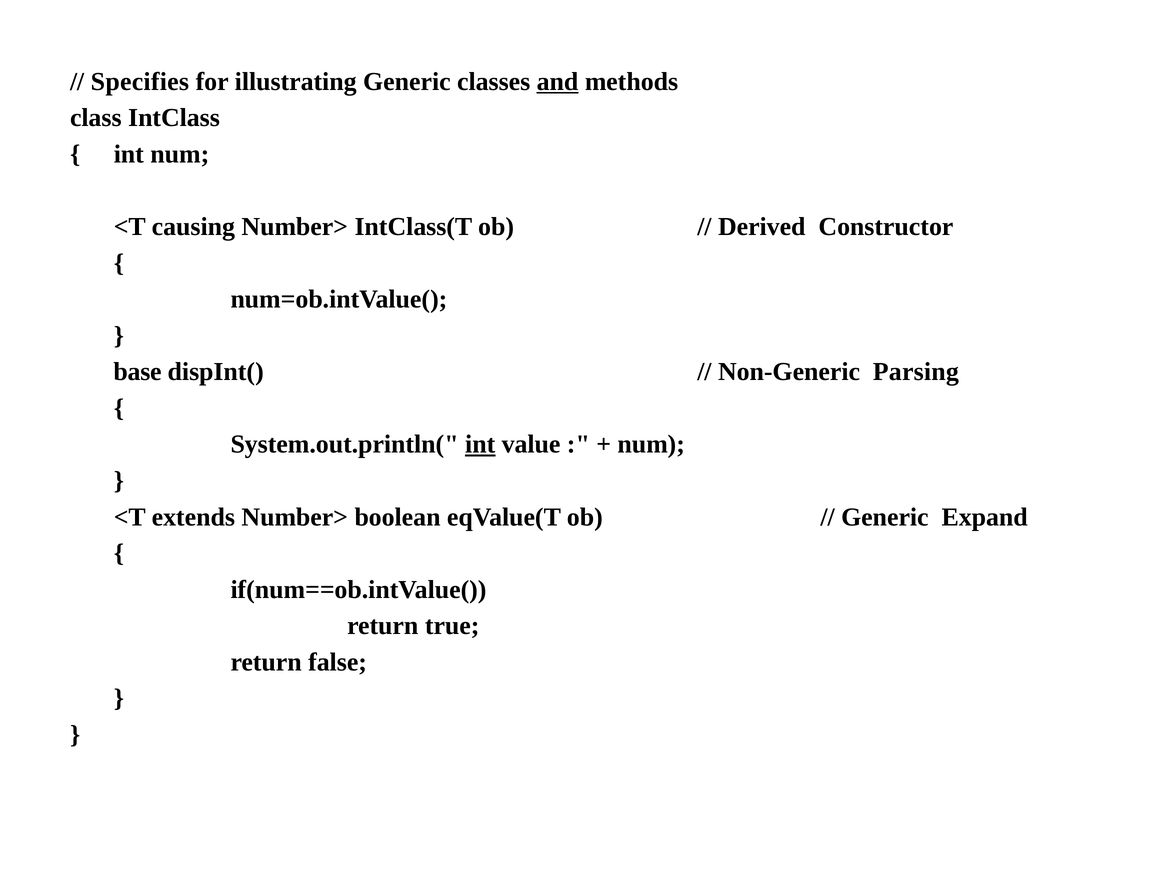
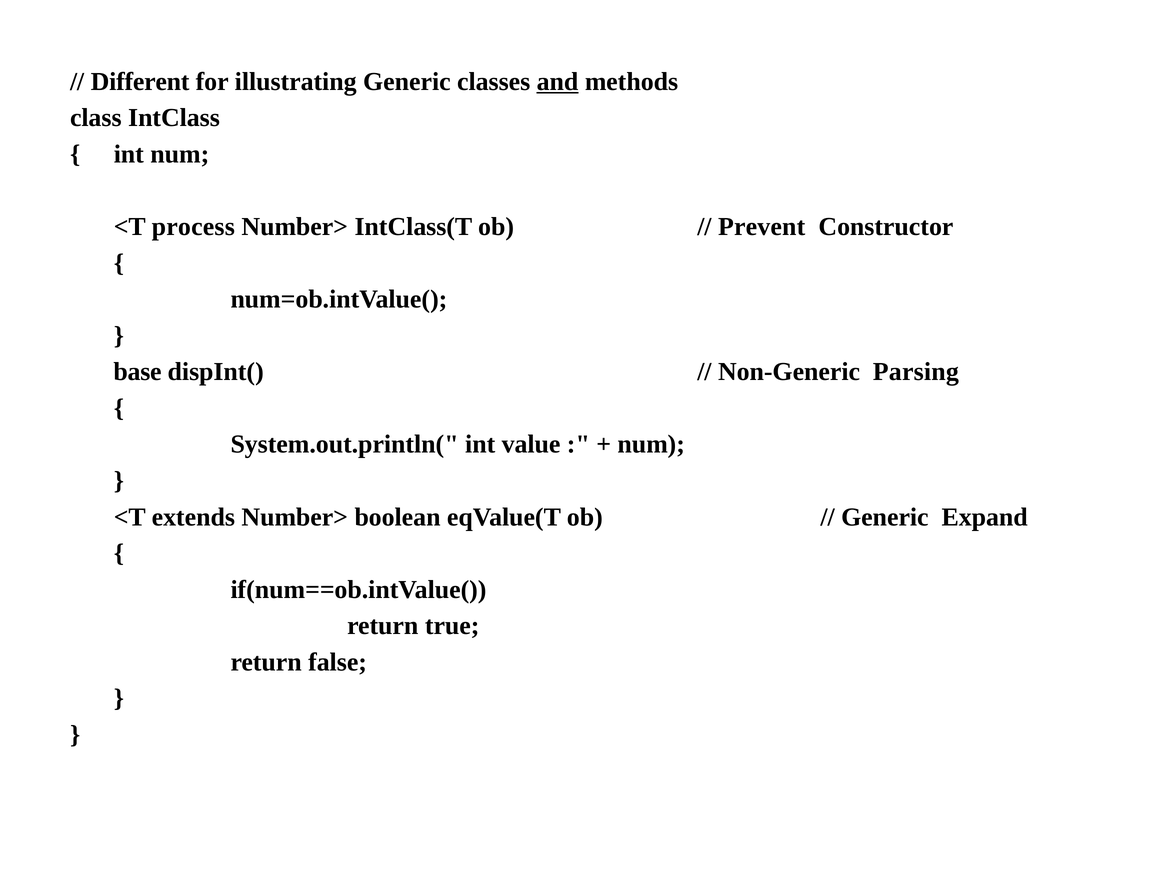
Specifies: Specifies -> Different
causing: causing -> process
Derived: Derived -> Prevent
int at (480, 445) underline: present -> none
